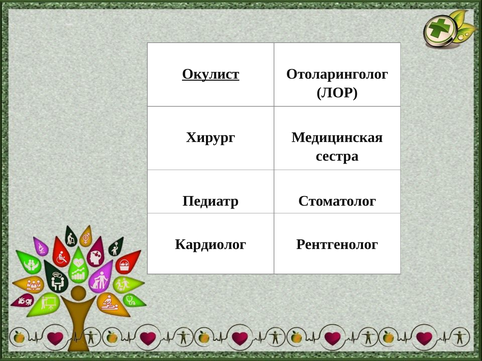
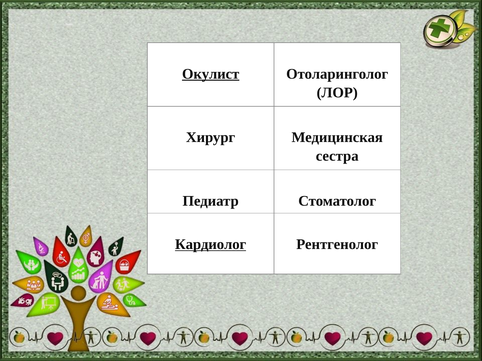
Кардиолог underline: none -> present
